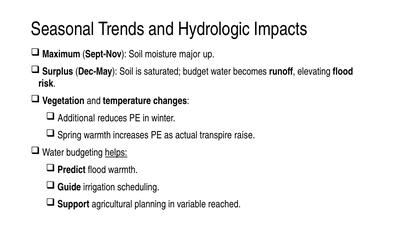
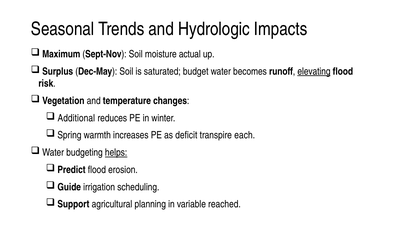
major: major -> actual
elevating underline: none -> present
actual: actual -> deficit
raise: raise -> each
flood warmth: warmth -> erosion
